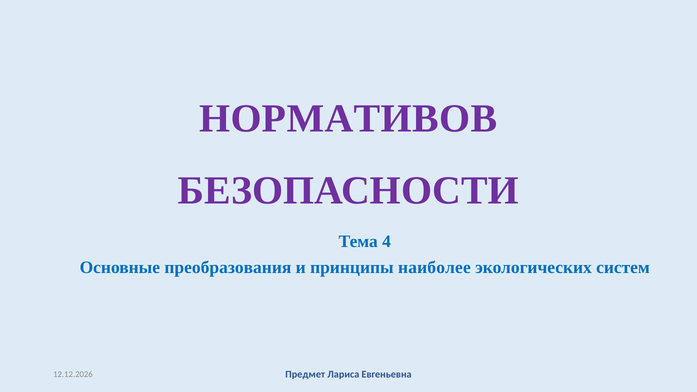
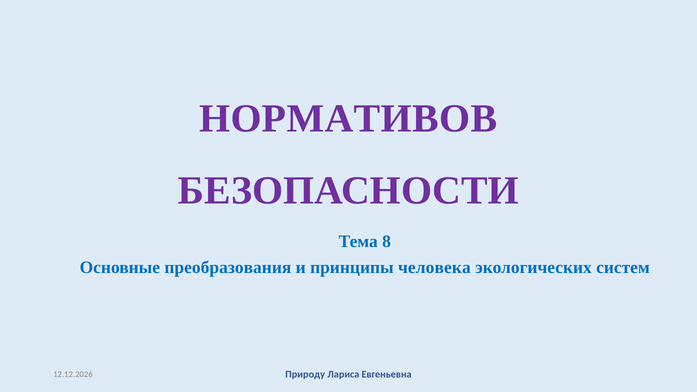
4: 4 -> 8
наиболее: наиболее -> человека
Предмет: Предмет -> Природу
